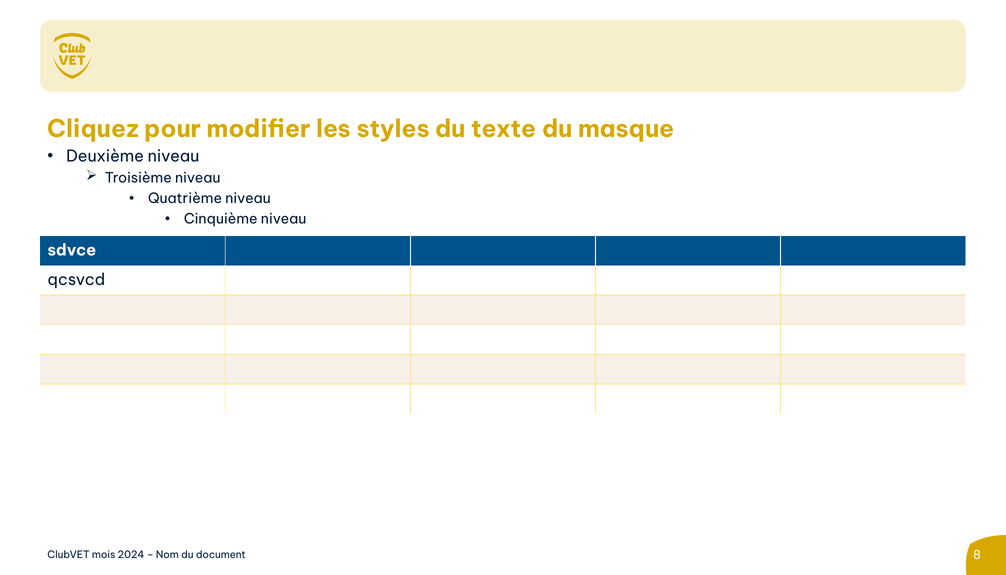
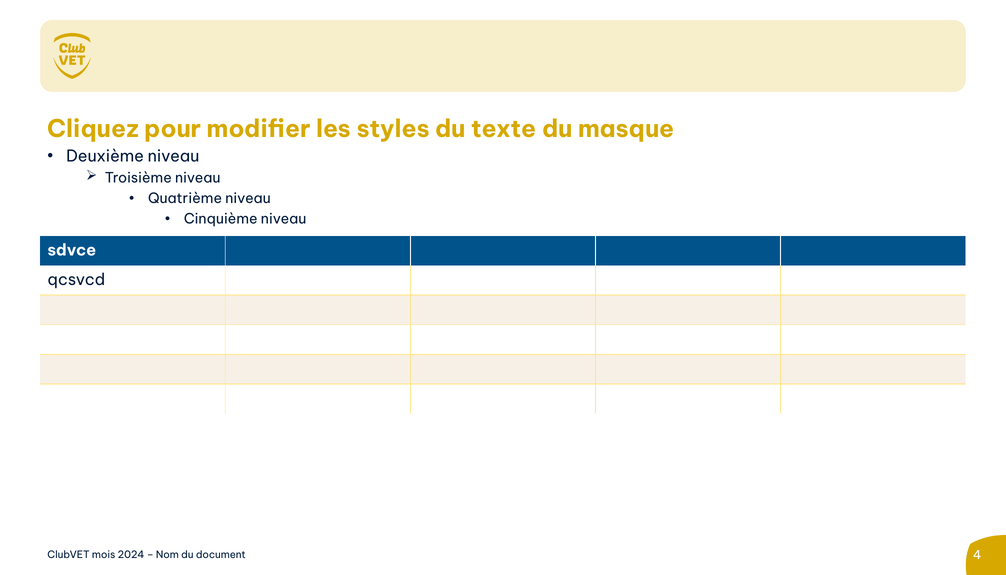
8: 8 -> 4
